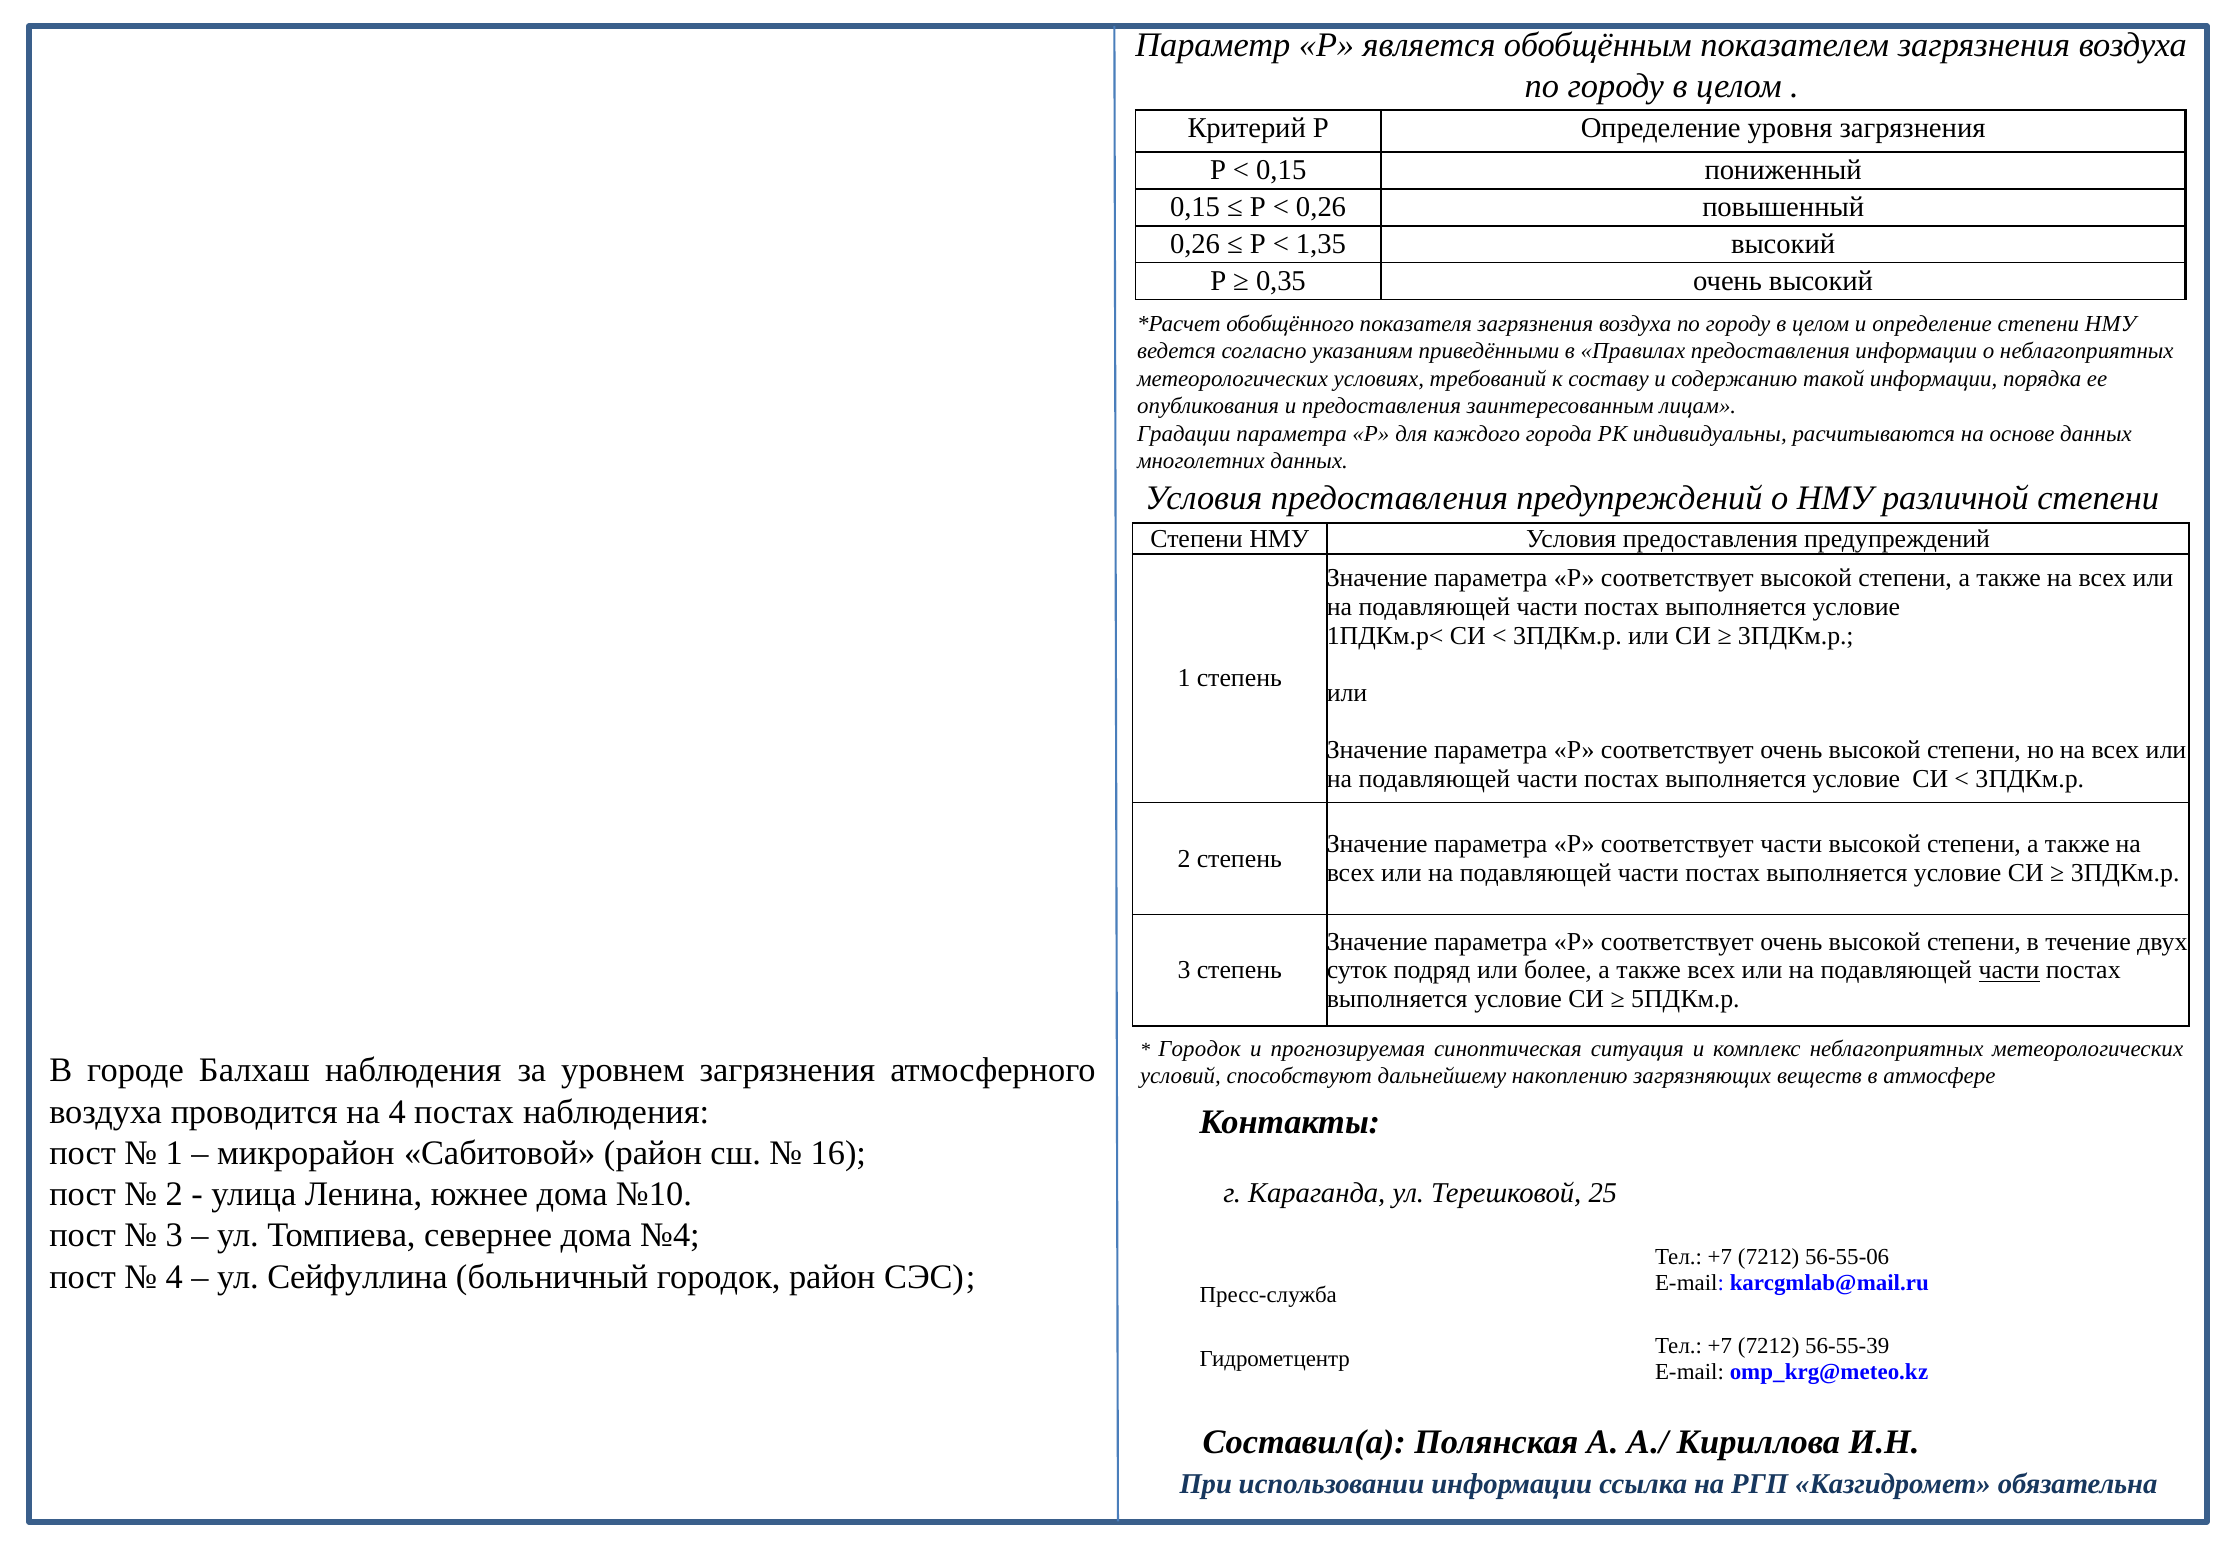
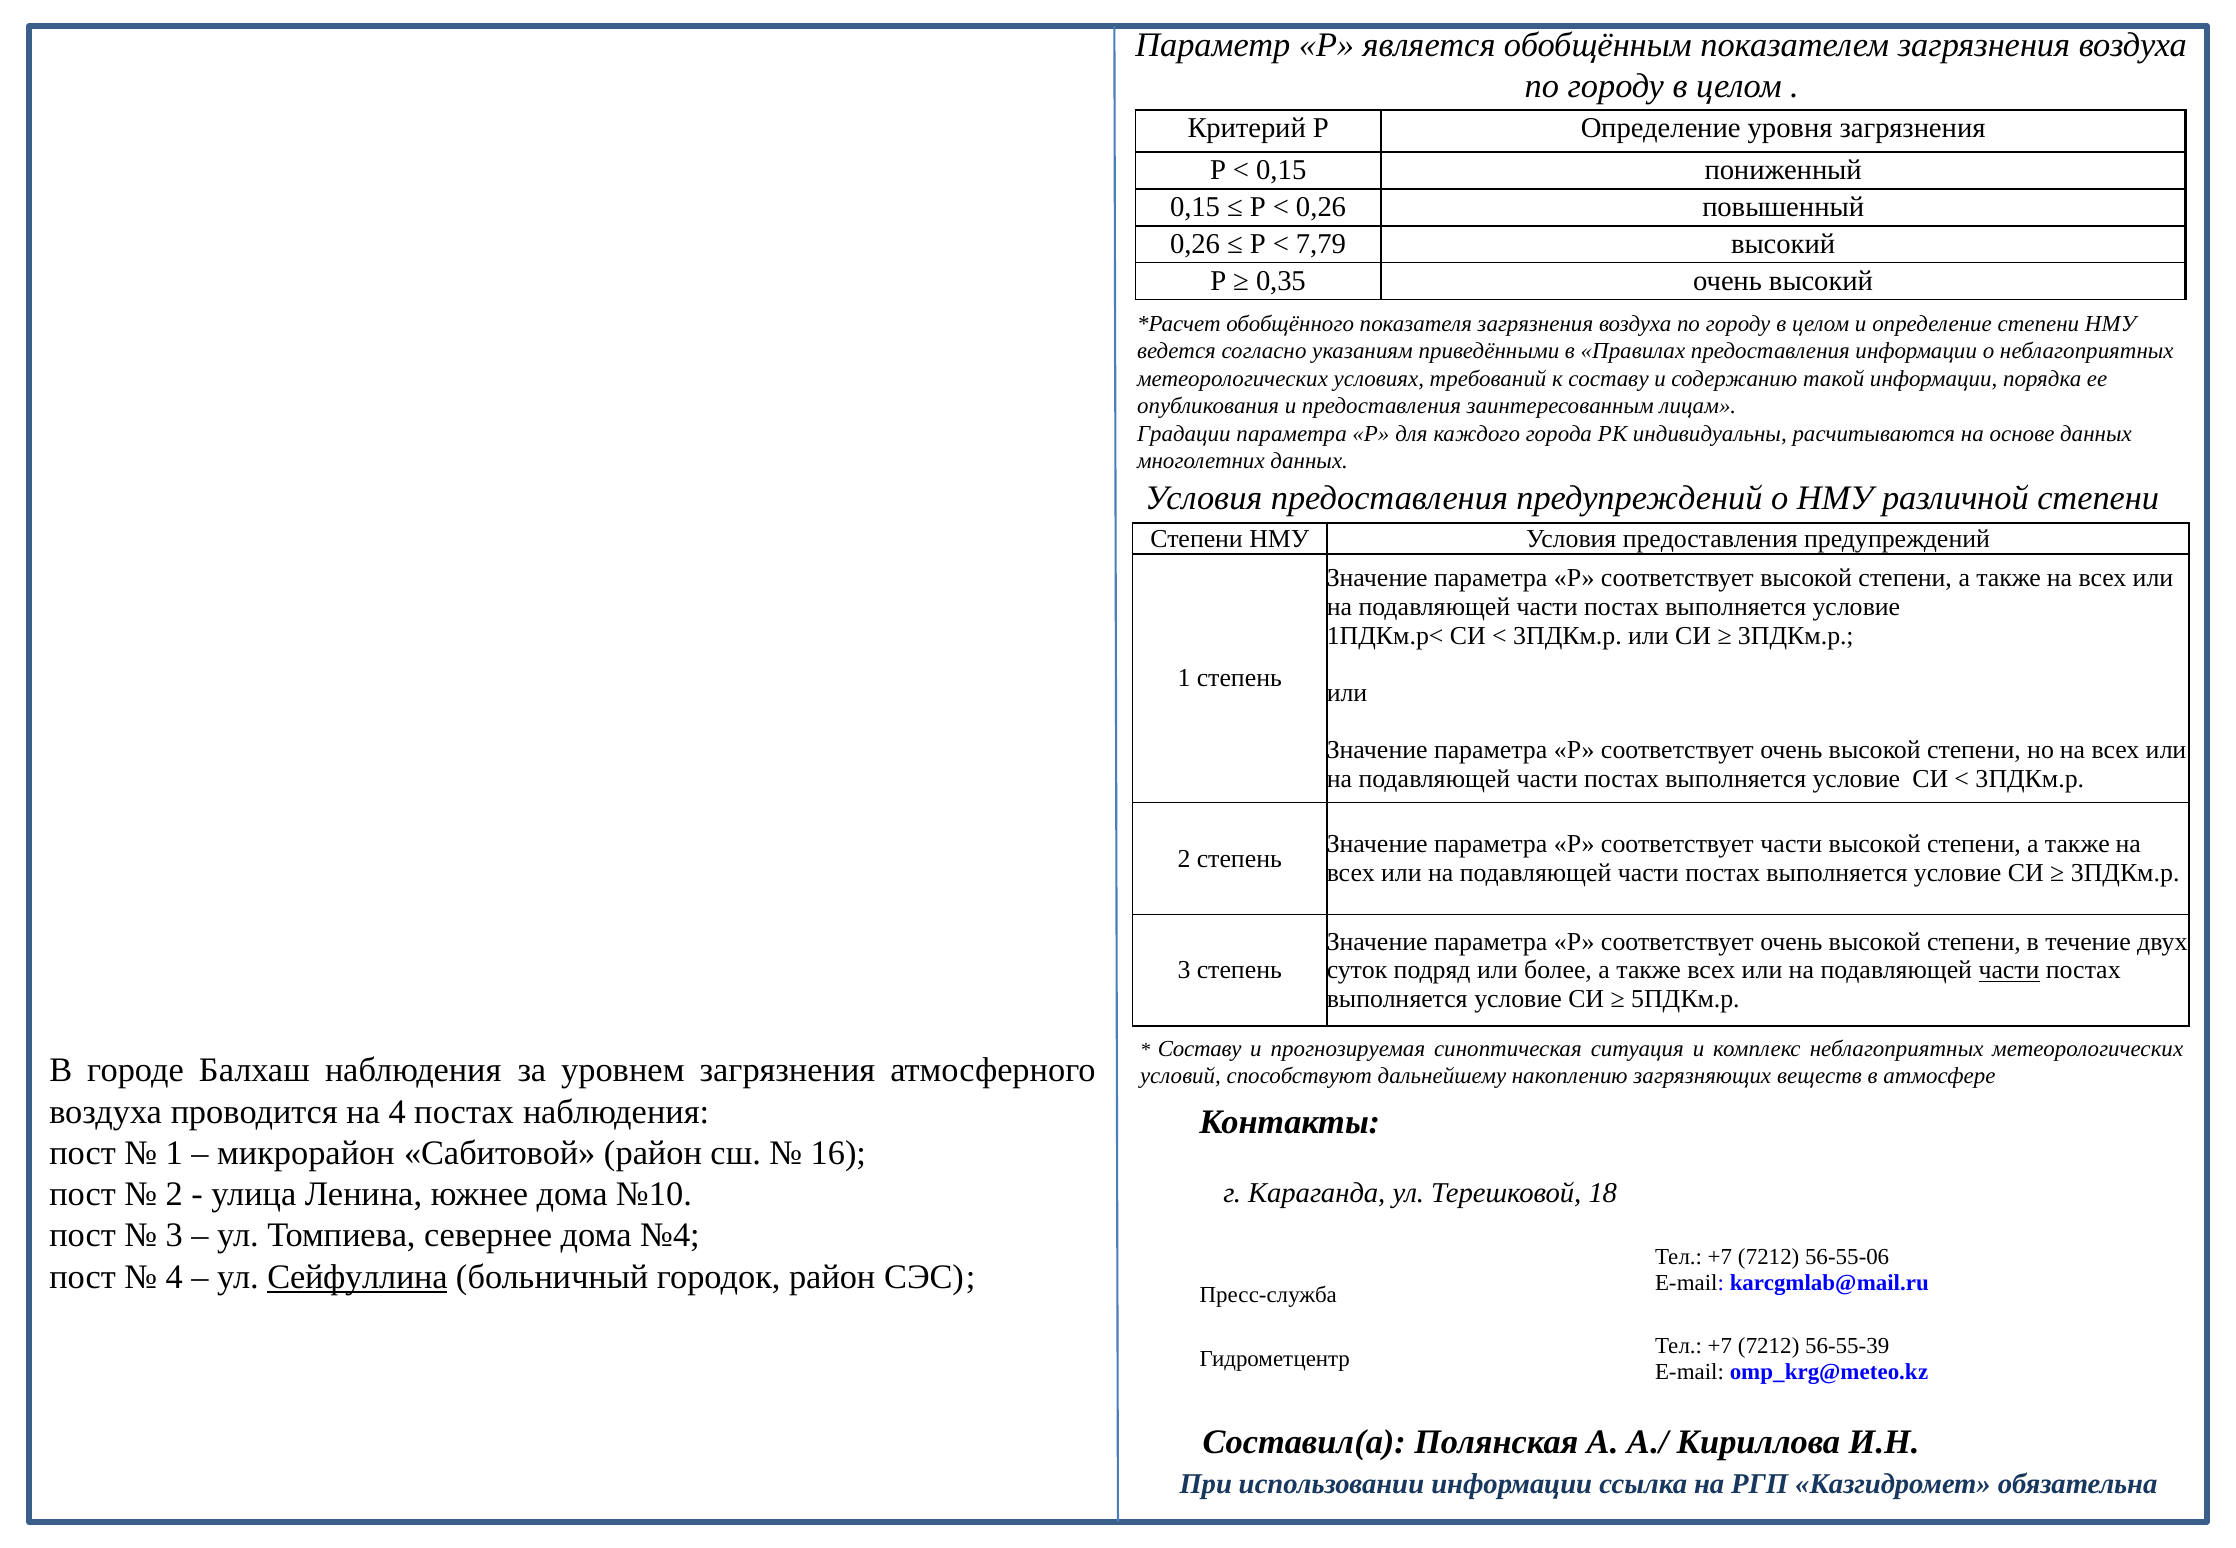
1,35: 1,35 -> 7,79
Городок at (1200, 1048): Городок -> Составу
25: 25 -> 18
Сейфуллина underline: none -> present
